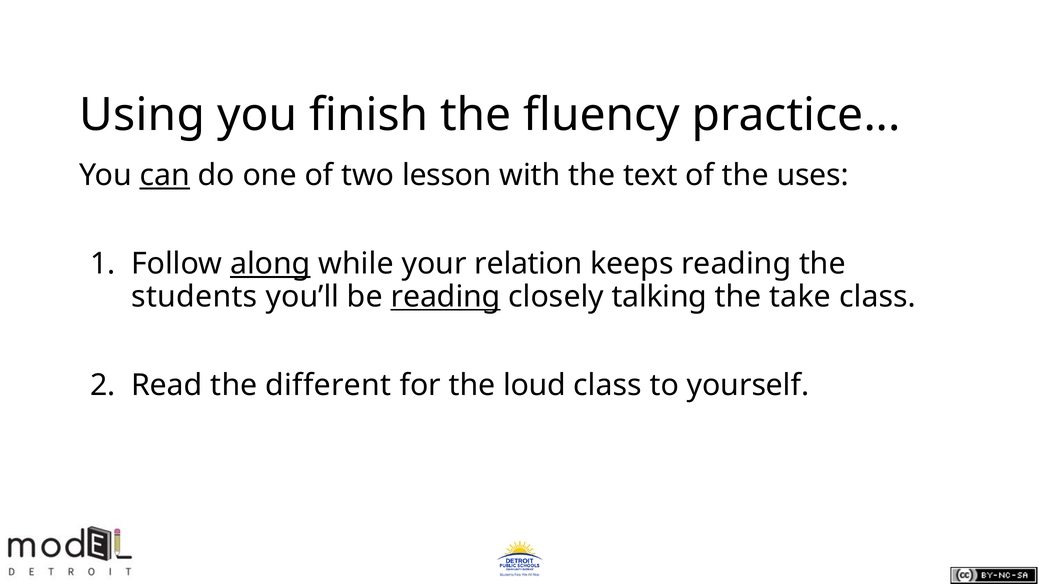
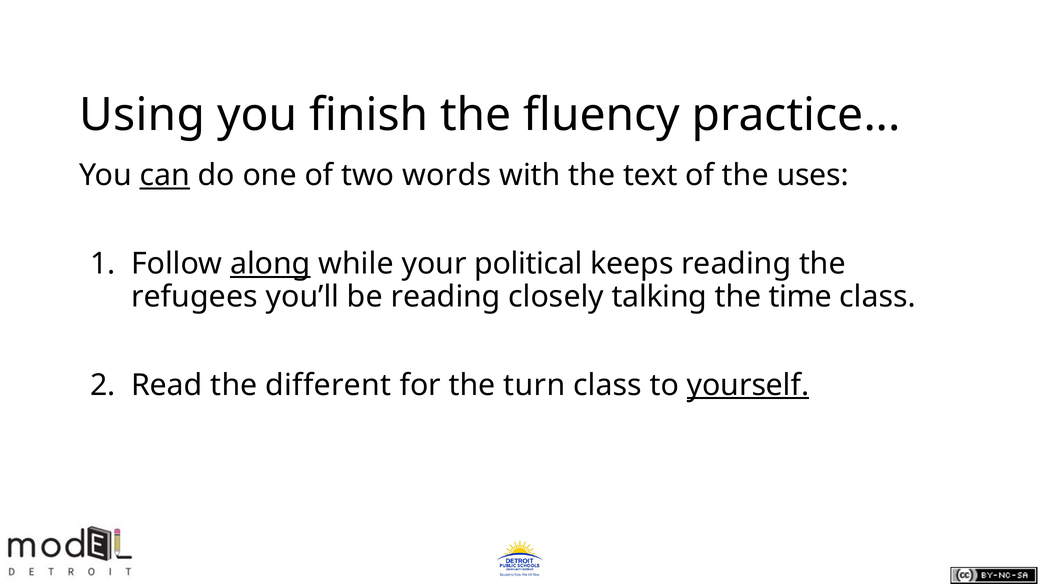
lesson: lesson -> words
relation: relation -> political
students: students -> refugees
reading at (446, 297) underline: present -> none
take: take -> time
loud: loud -> turn
yourself underline: none -> present
